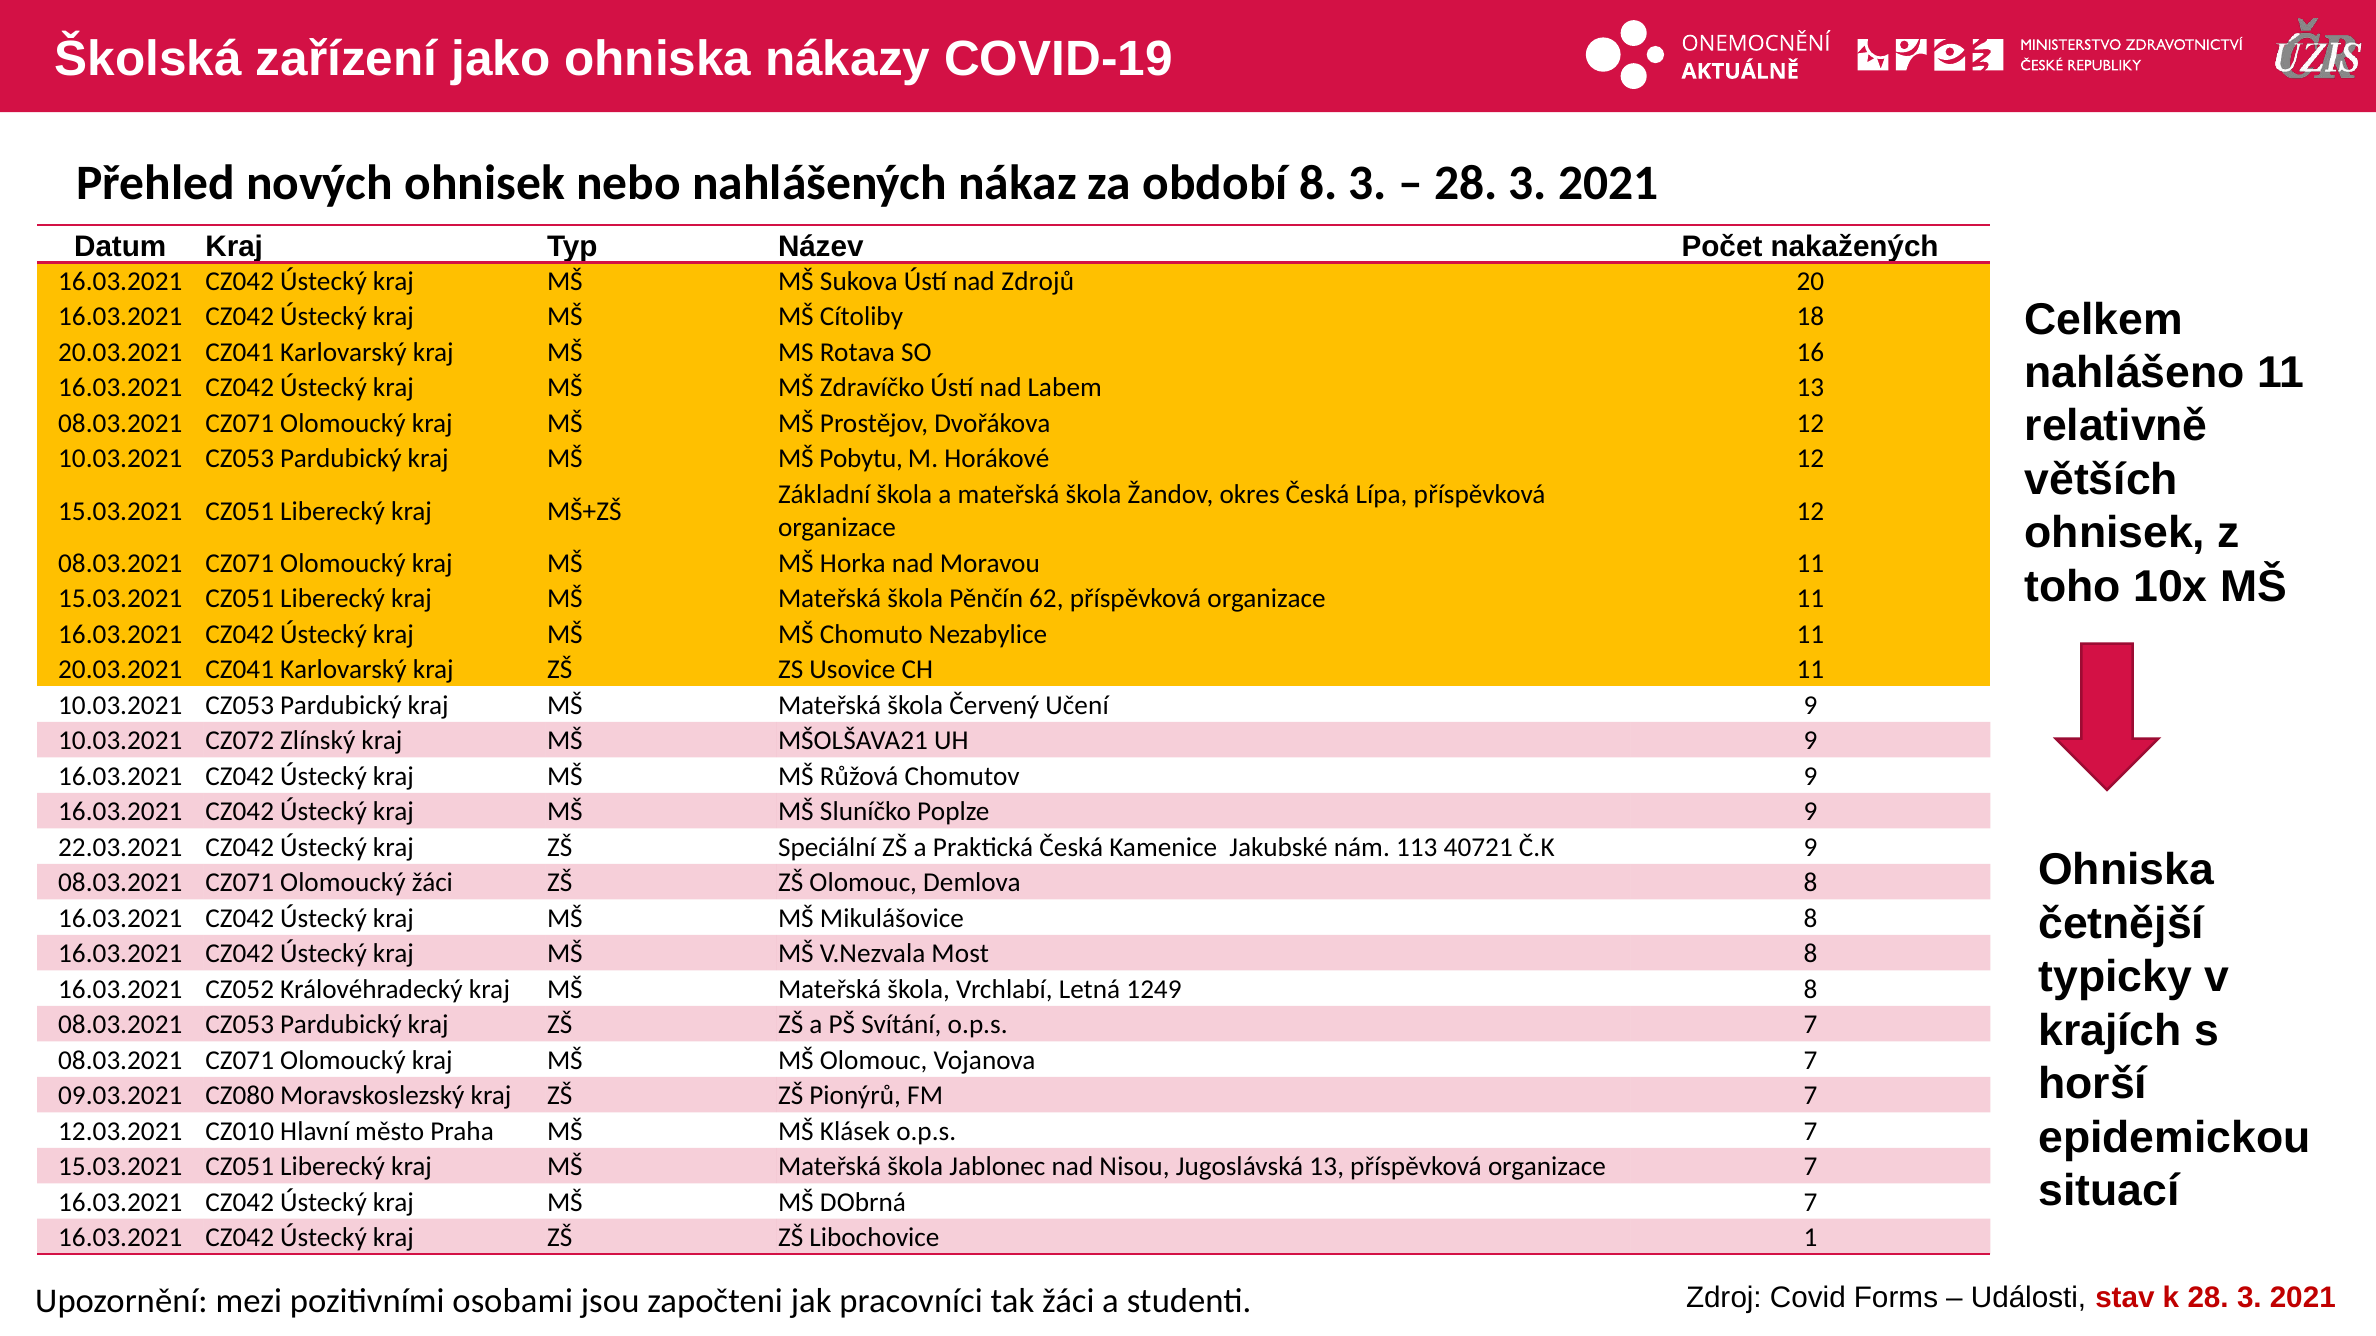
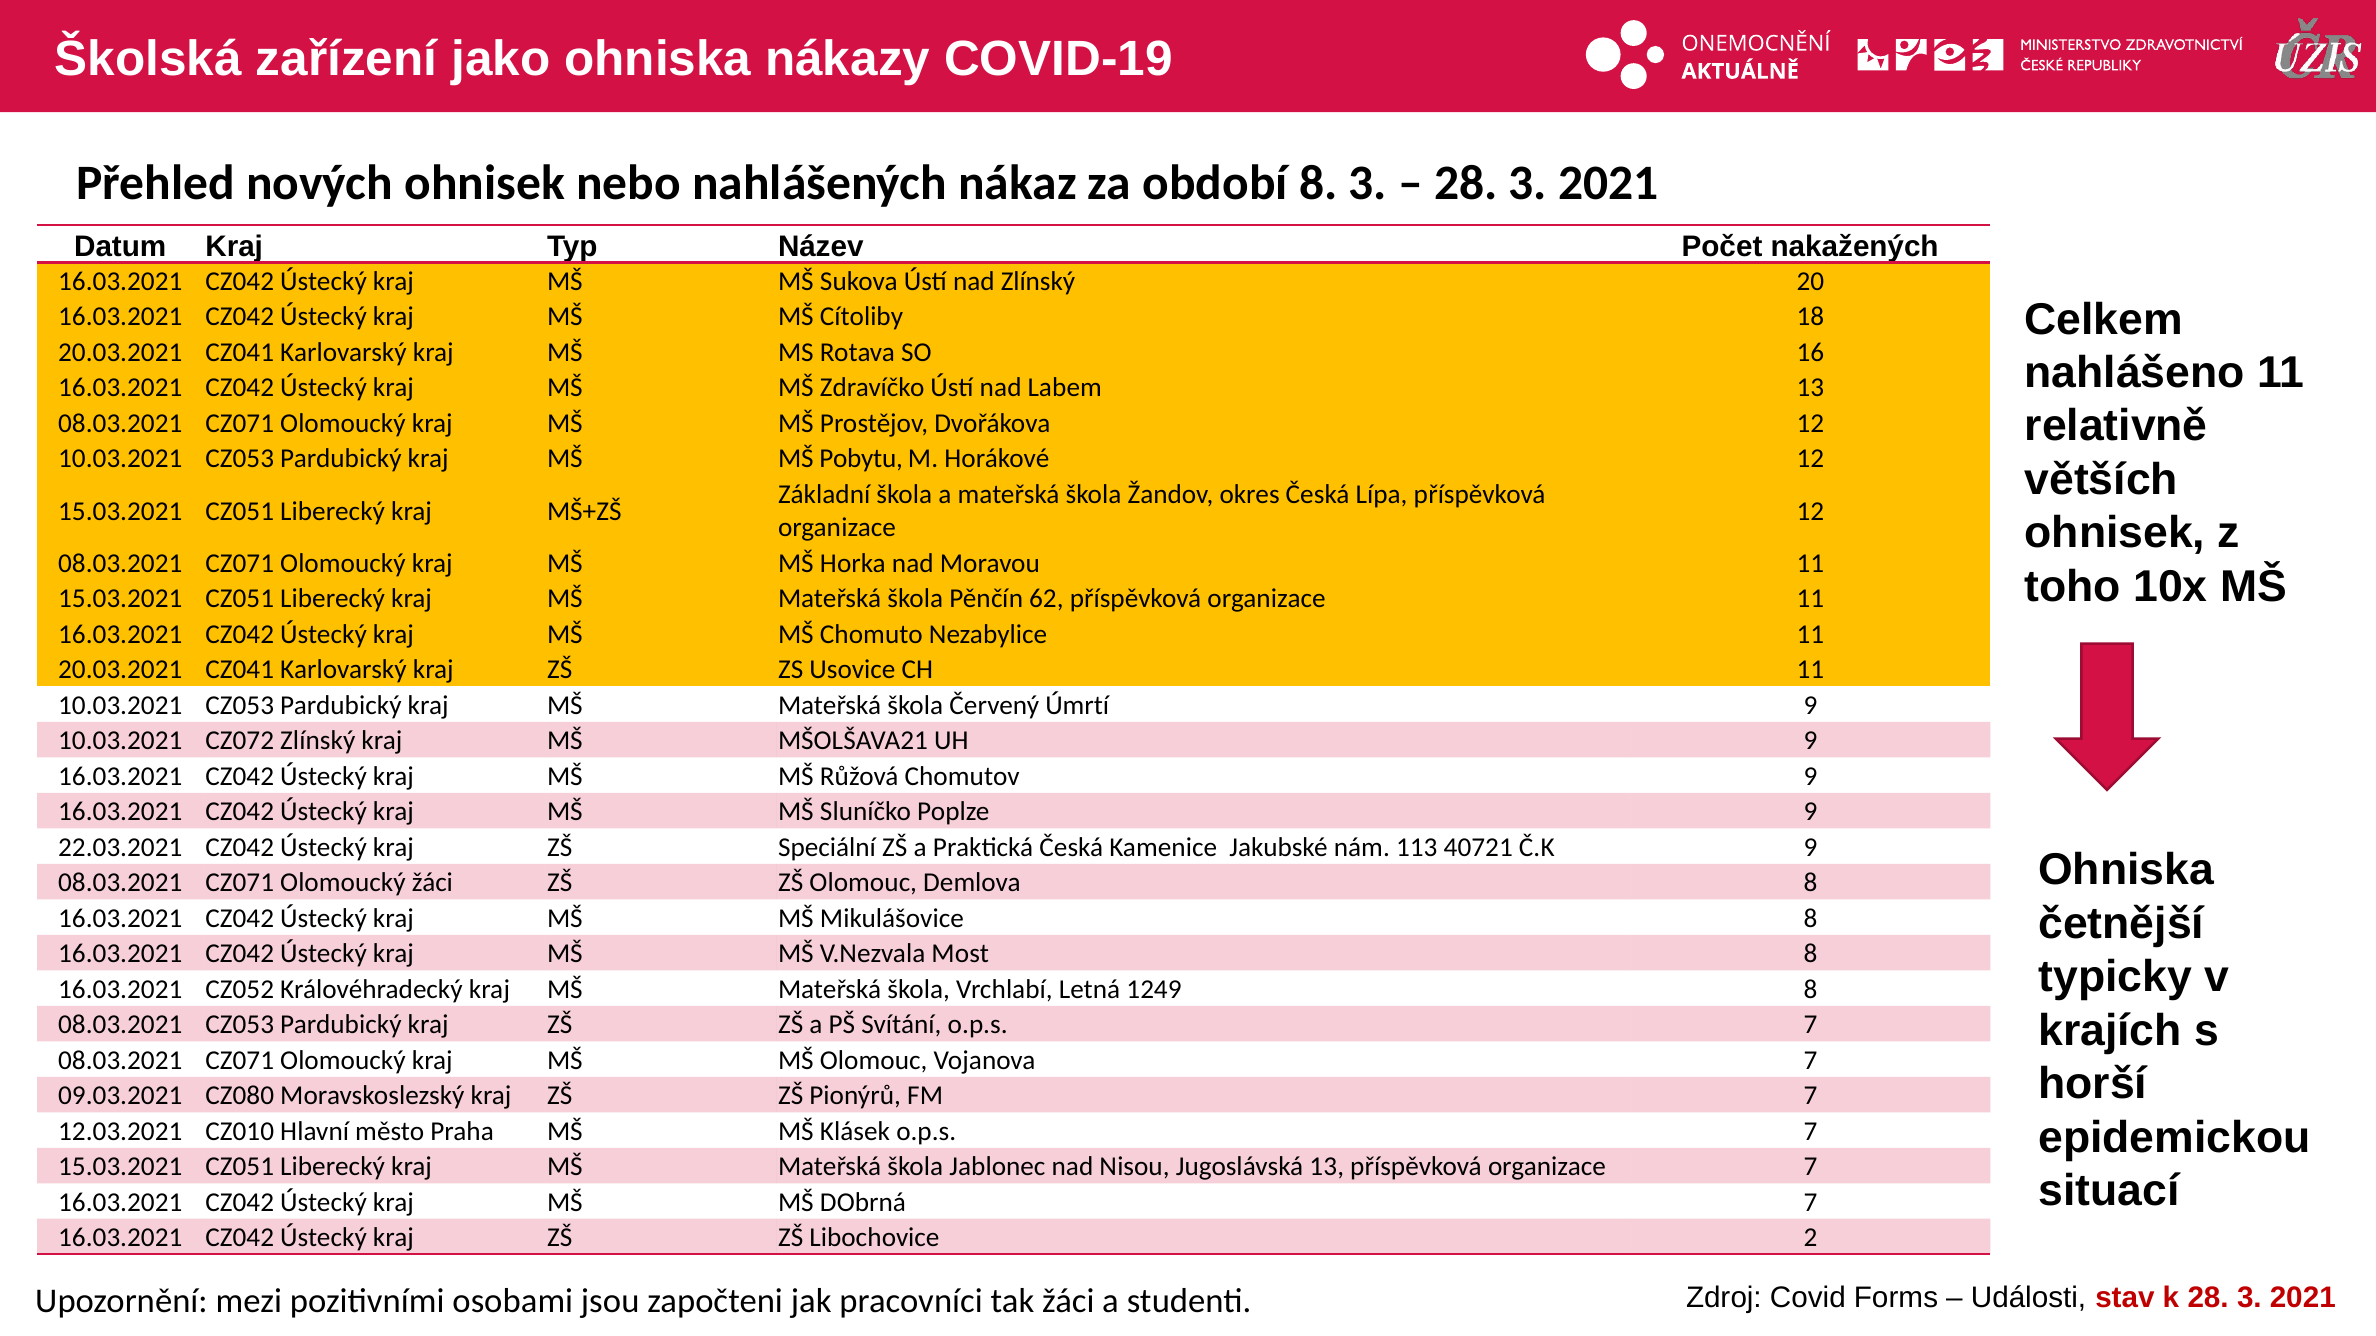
nad Zdrojů: Zdrojů -> Zlínský
Učení: Učení -> Úmrtí
1: 1 -> 2
